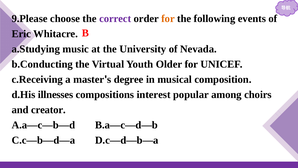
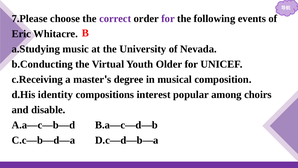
9.Please: 9.Please -> 7.Please
for at (168, 19) colour: orange -> purple
illnesses: illnesses -> identity
creator: creator -> disable
